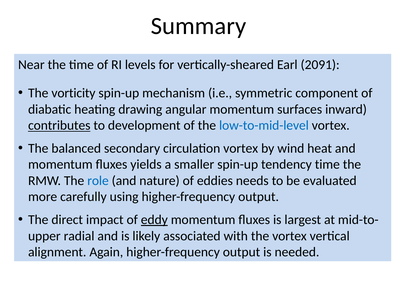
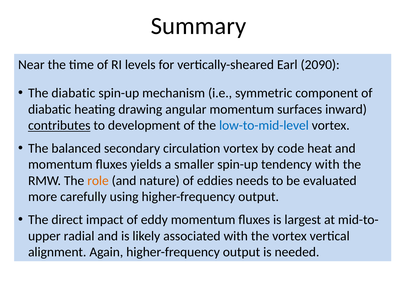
2091: 2091 -> 2090
The vorticity: vorticity -> diabatic
wind: wind -> code
tendency time: time -> with
role colour: blue -> orange
eddy underline: present -> none
